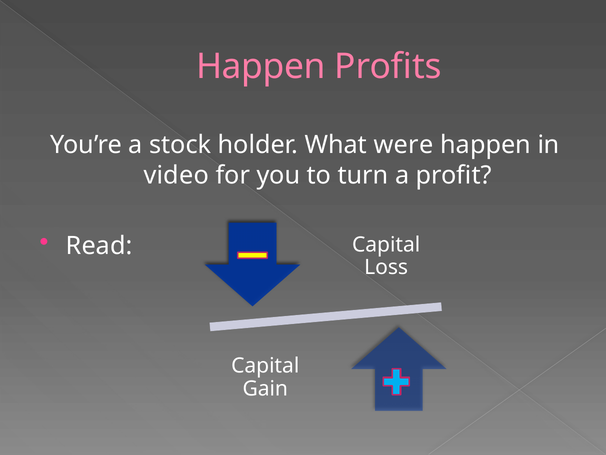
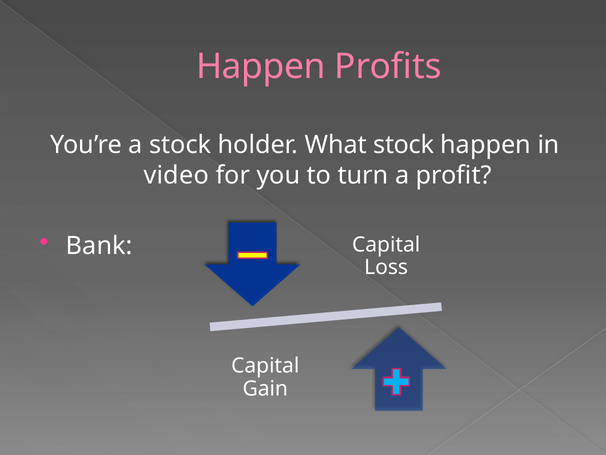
What were: were -> stock
Read: Read -> Bank
